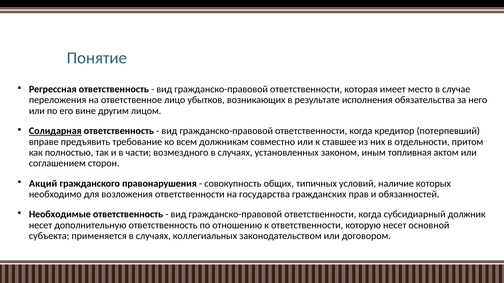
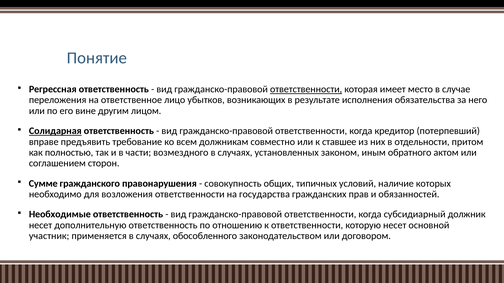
ответственности at (306, 89) underline: none -> present
топливная: топливная -> обратного
Акций: Акций -> Сумме
субъекта: субъекта -> участник
коллегиальных: коллегиальных -> обособленного
